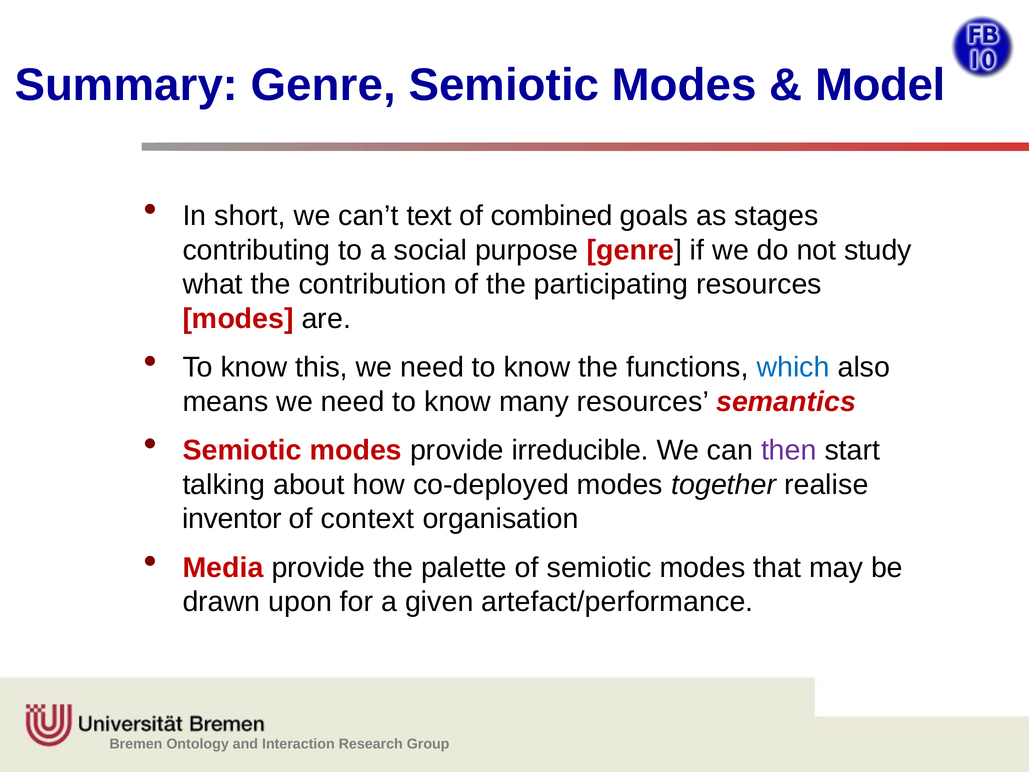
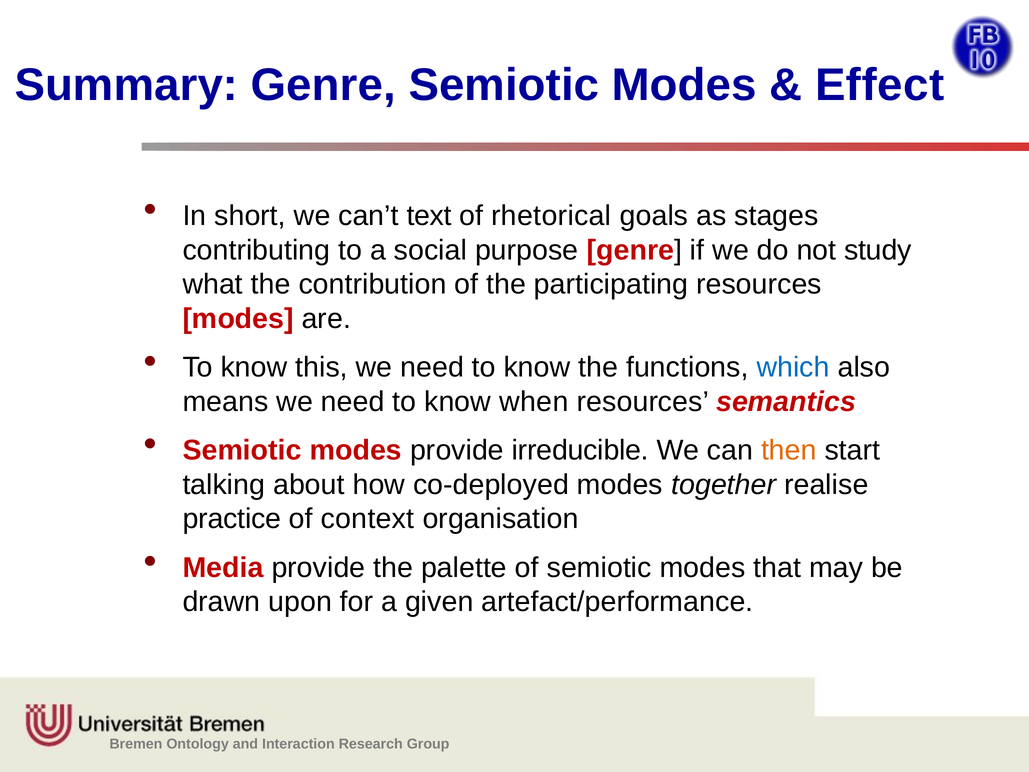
Model: Model -> Effect
combined: combined -> rhetorical
many: many -> when
then colour: purple -> orange
inventor: inventor -> practice
